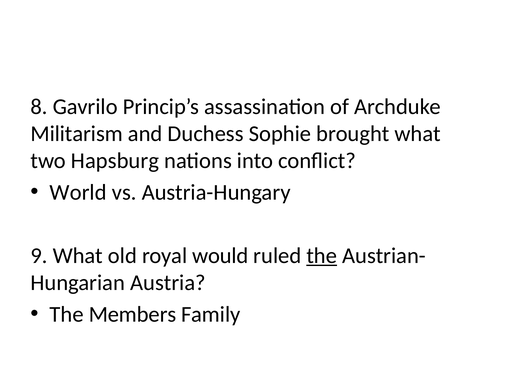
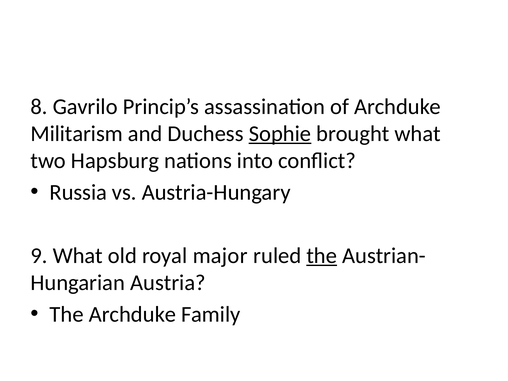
Sophie underline: none -> present
World: World -> Russia
would: would -> major
The Members: Members -> Archduke
